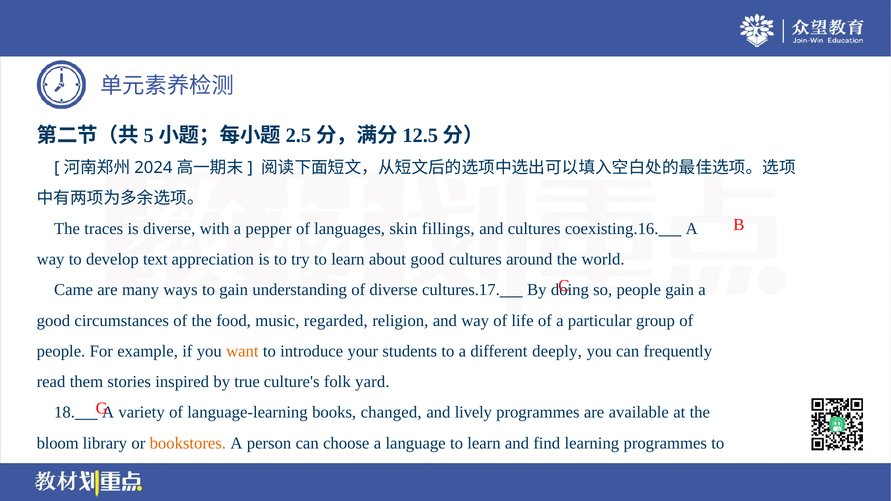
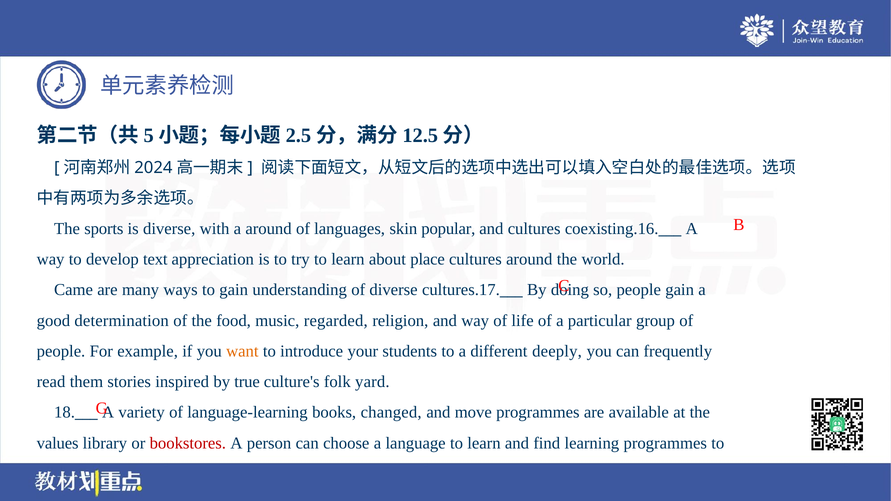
traces: traces -> sports
a pepper: pepper -> around
fillings: fillings -> popular
about good: good -> place
circumstances: circumstances -> determination
lively: lively -> move
bloom: bloom -> values
bookstores colour: orange -> red
